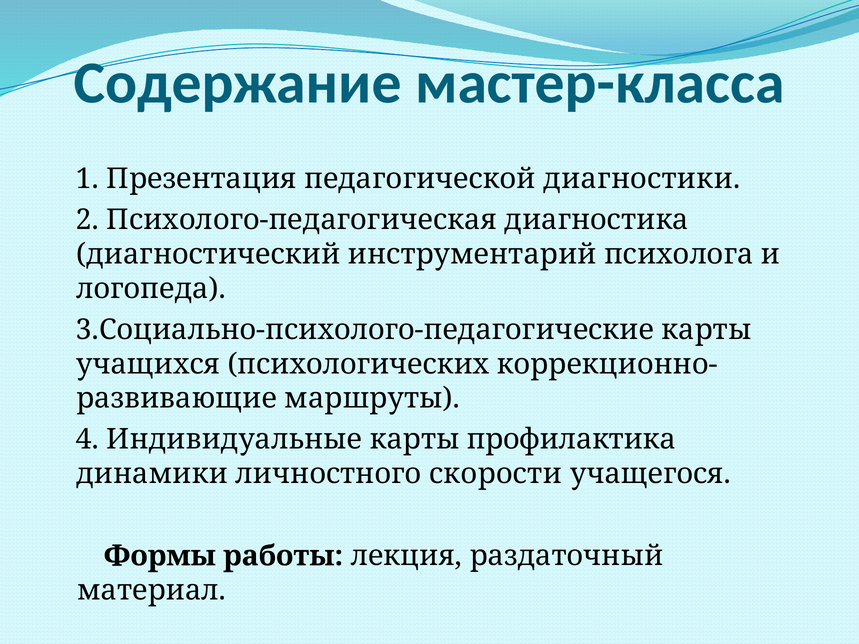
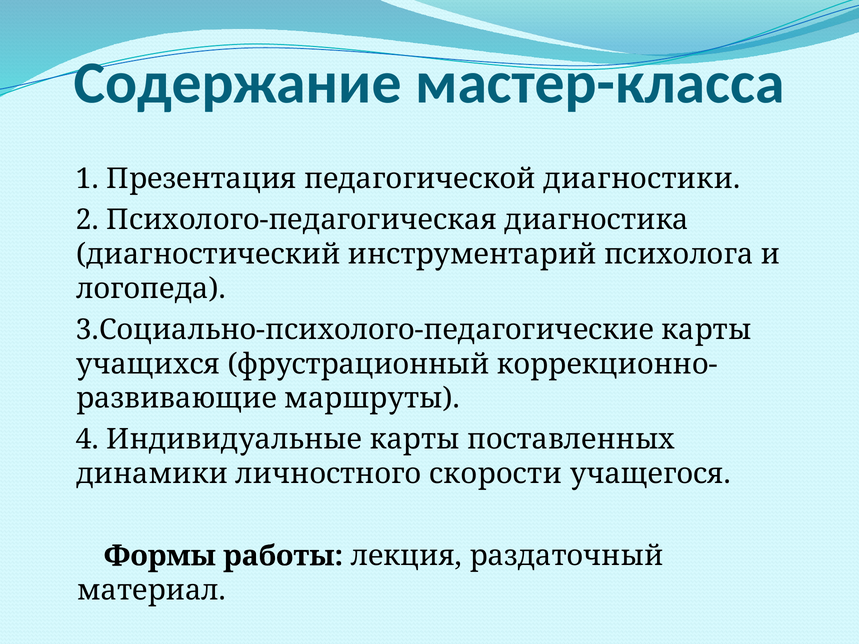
психологических: психологических -> фрустрационный
профилактика: профилактика -> поставленных
